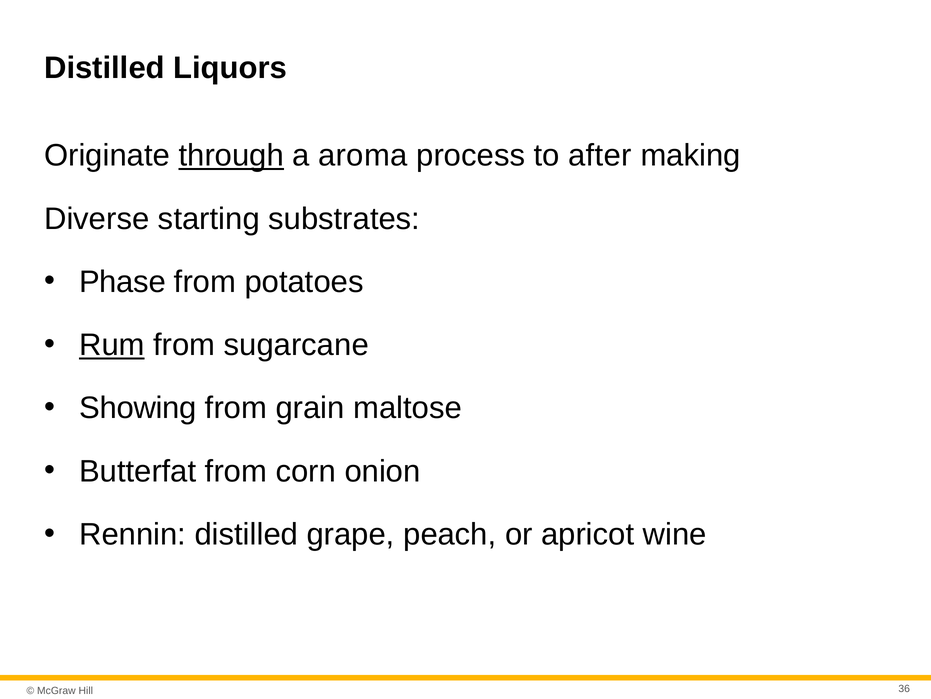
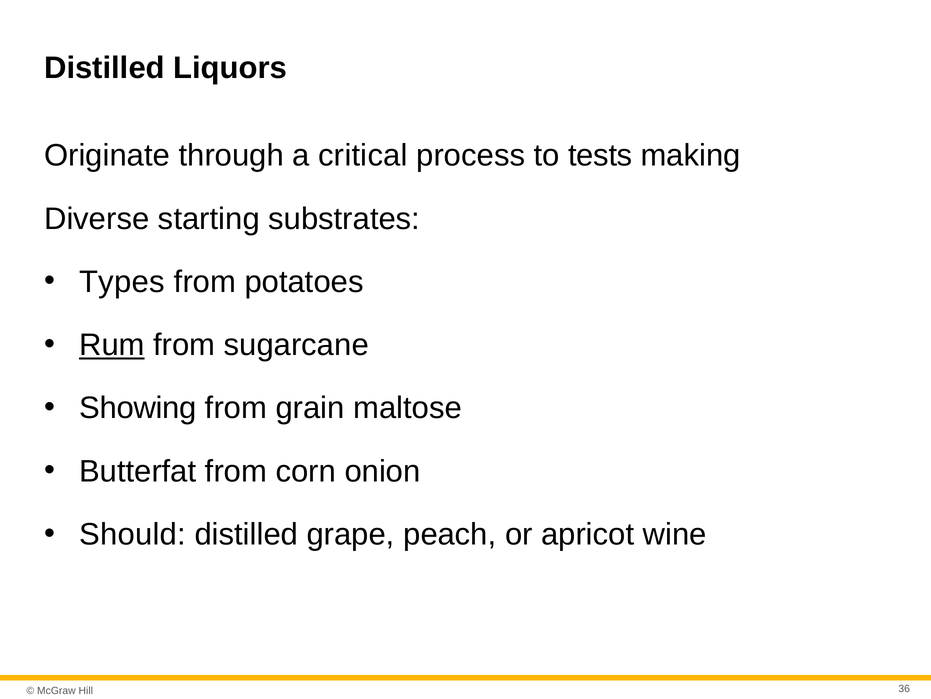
through underline: present -> none
aroma: aroma -> critical
after: after -> tests
Phase: Phase -> Types
Rennin: Rennin -> Should
